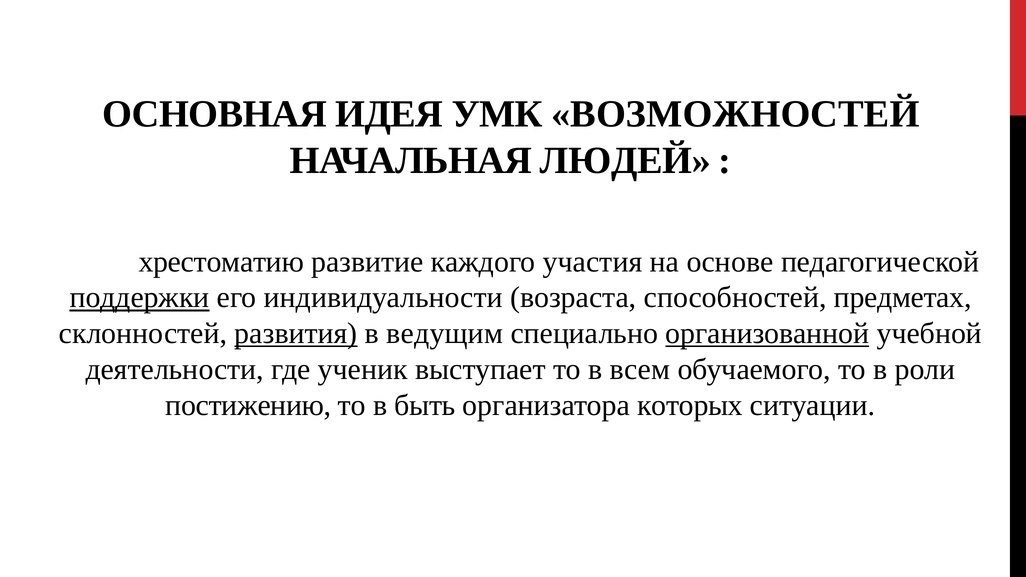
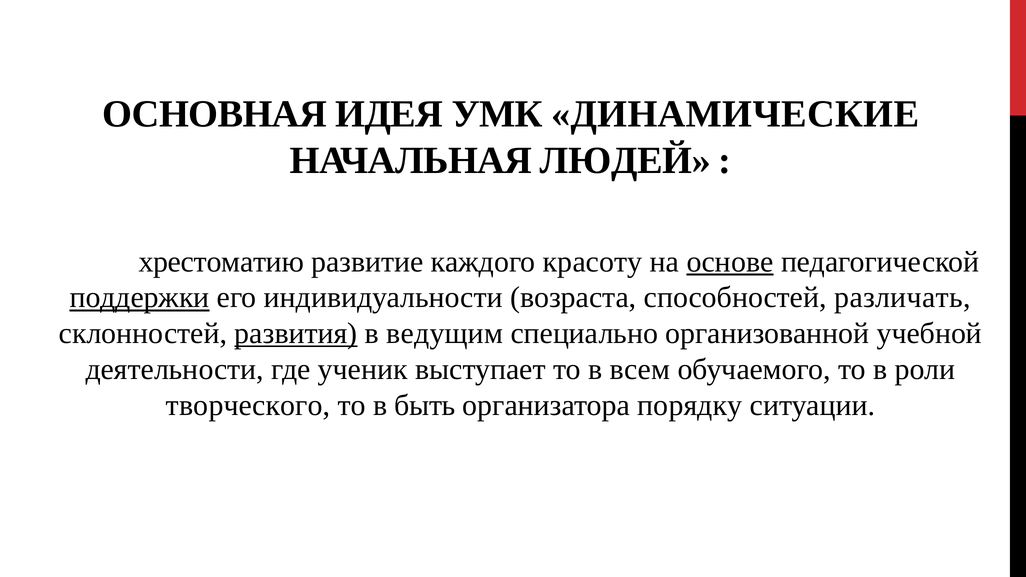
ВОЗМОЖНОСТЕЙ: ВОЗМОЖНОСТЕЙ -> ДИНАМИЧЕСКИЕ
участия: участия -> красоту
основе underline: none -> present
предметах: предметах -> различать
организованной underline: present -> none
постижению: постижению -> творческого
которых: которых -> порядку
